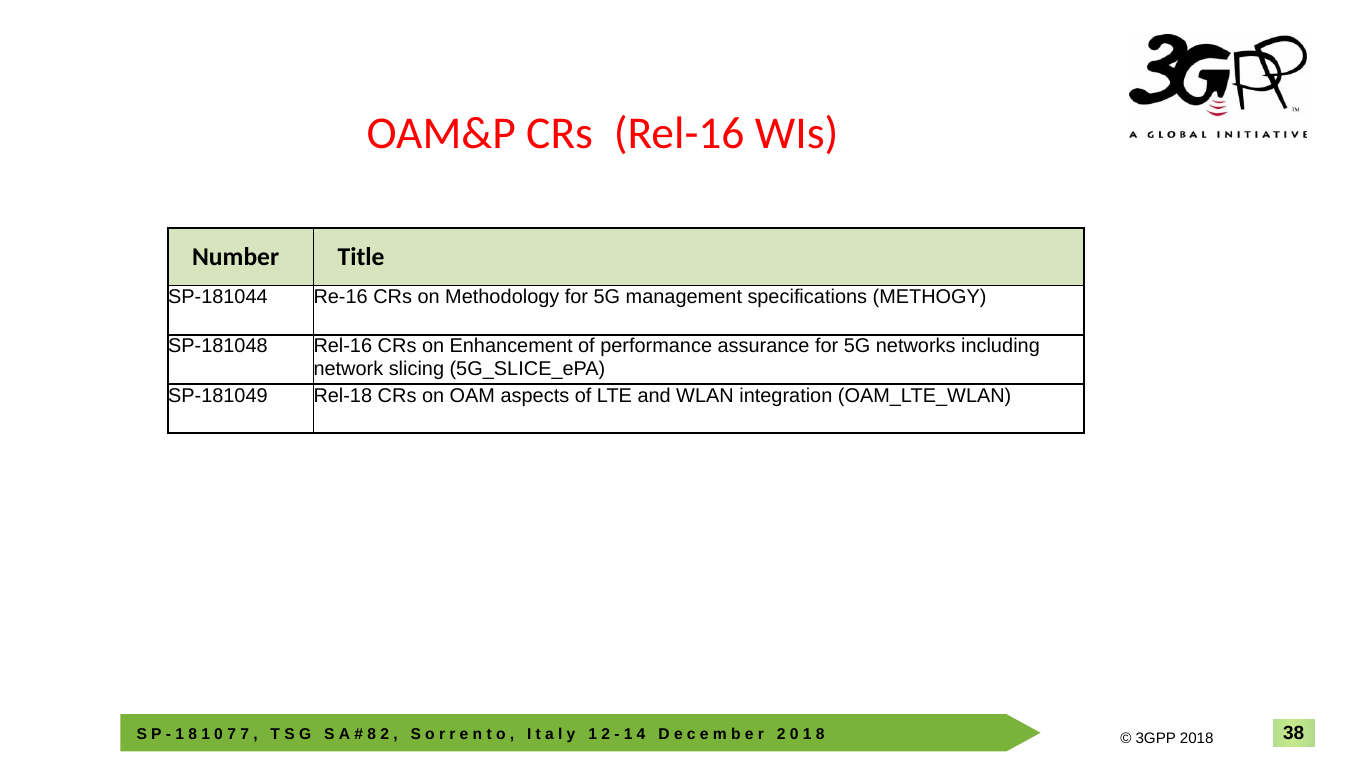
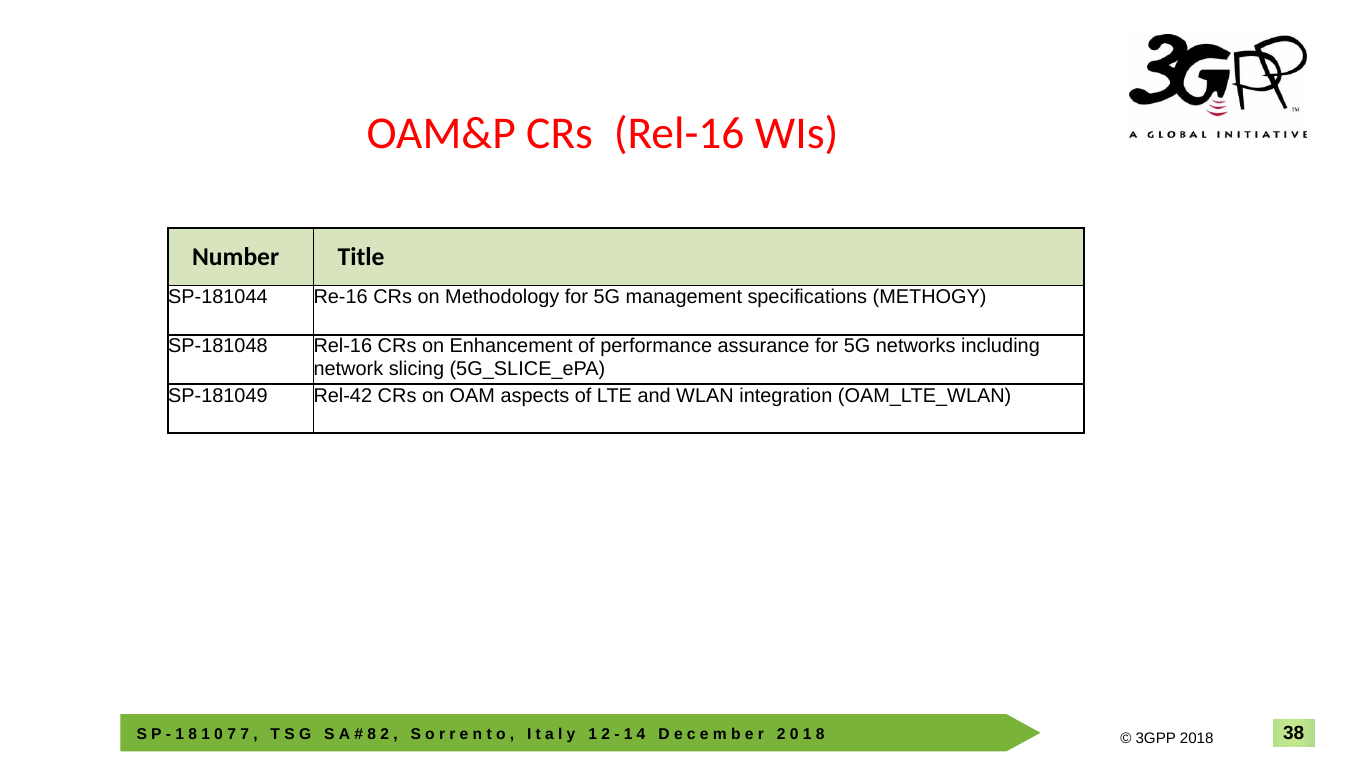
Rel-18: Rel-18 -> Rel-42
